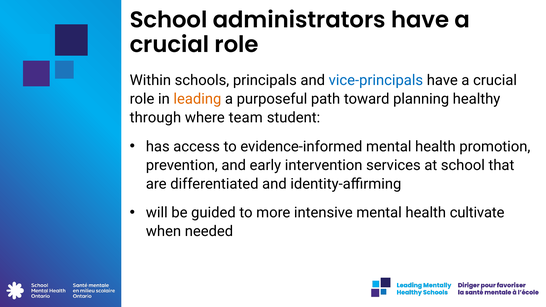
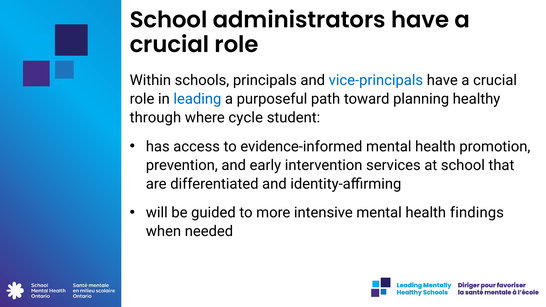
leading colour: orange -> blue
team: team -> cycle
cultivate: cultivate -> findings
